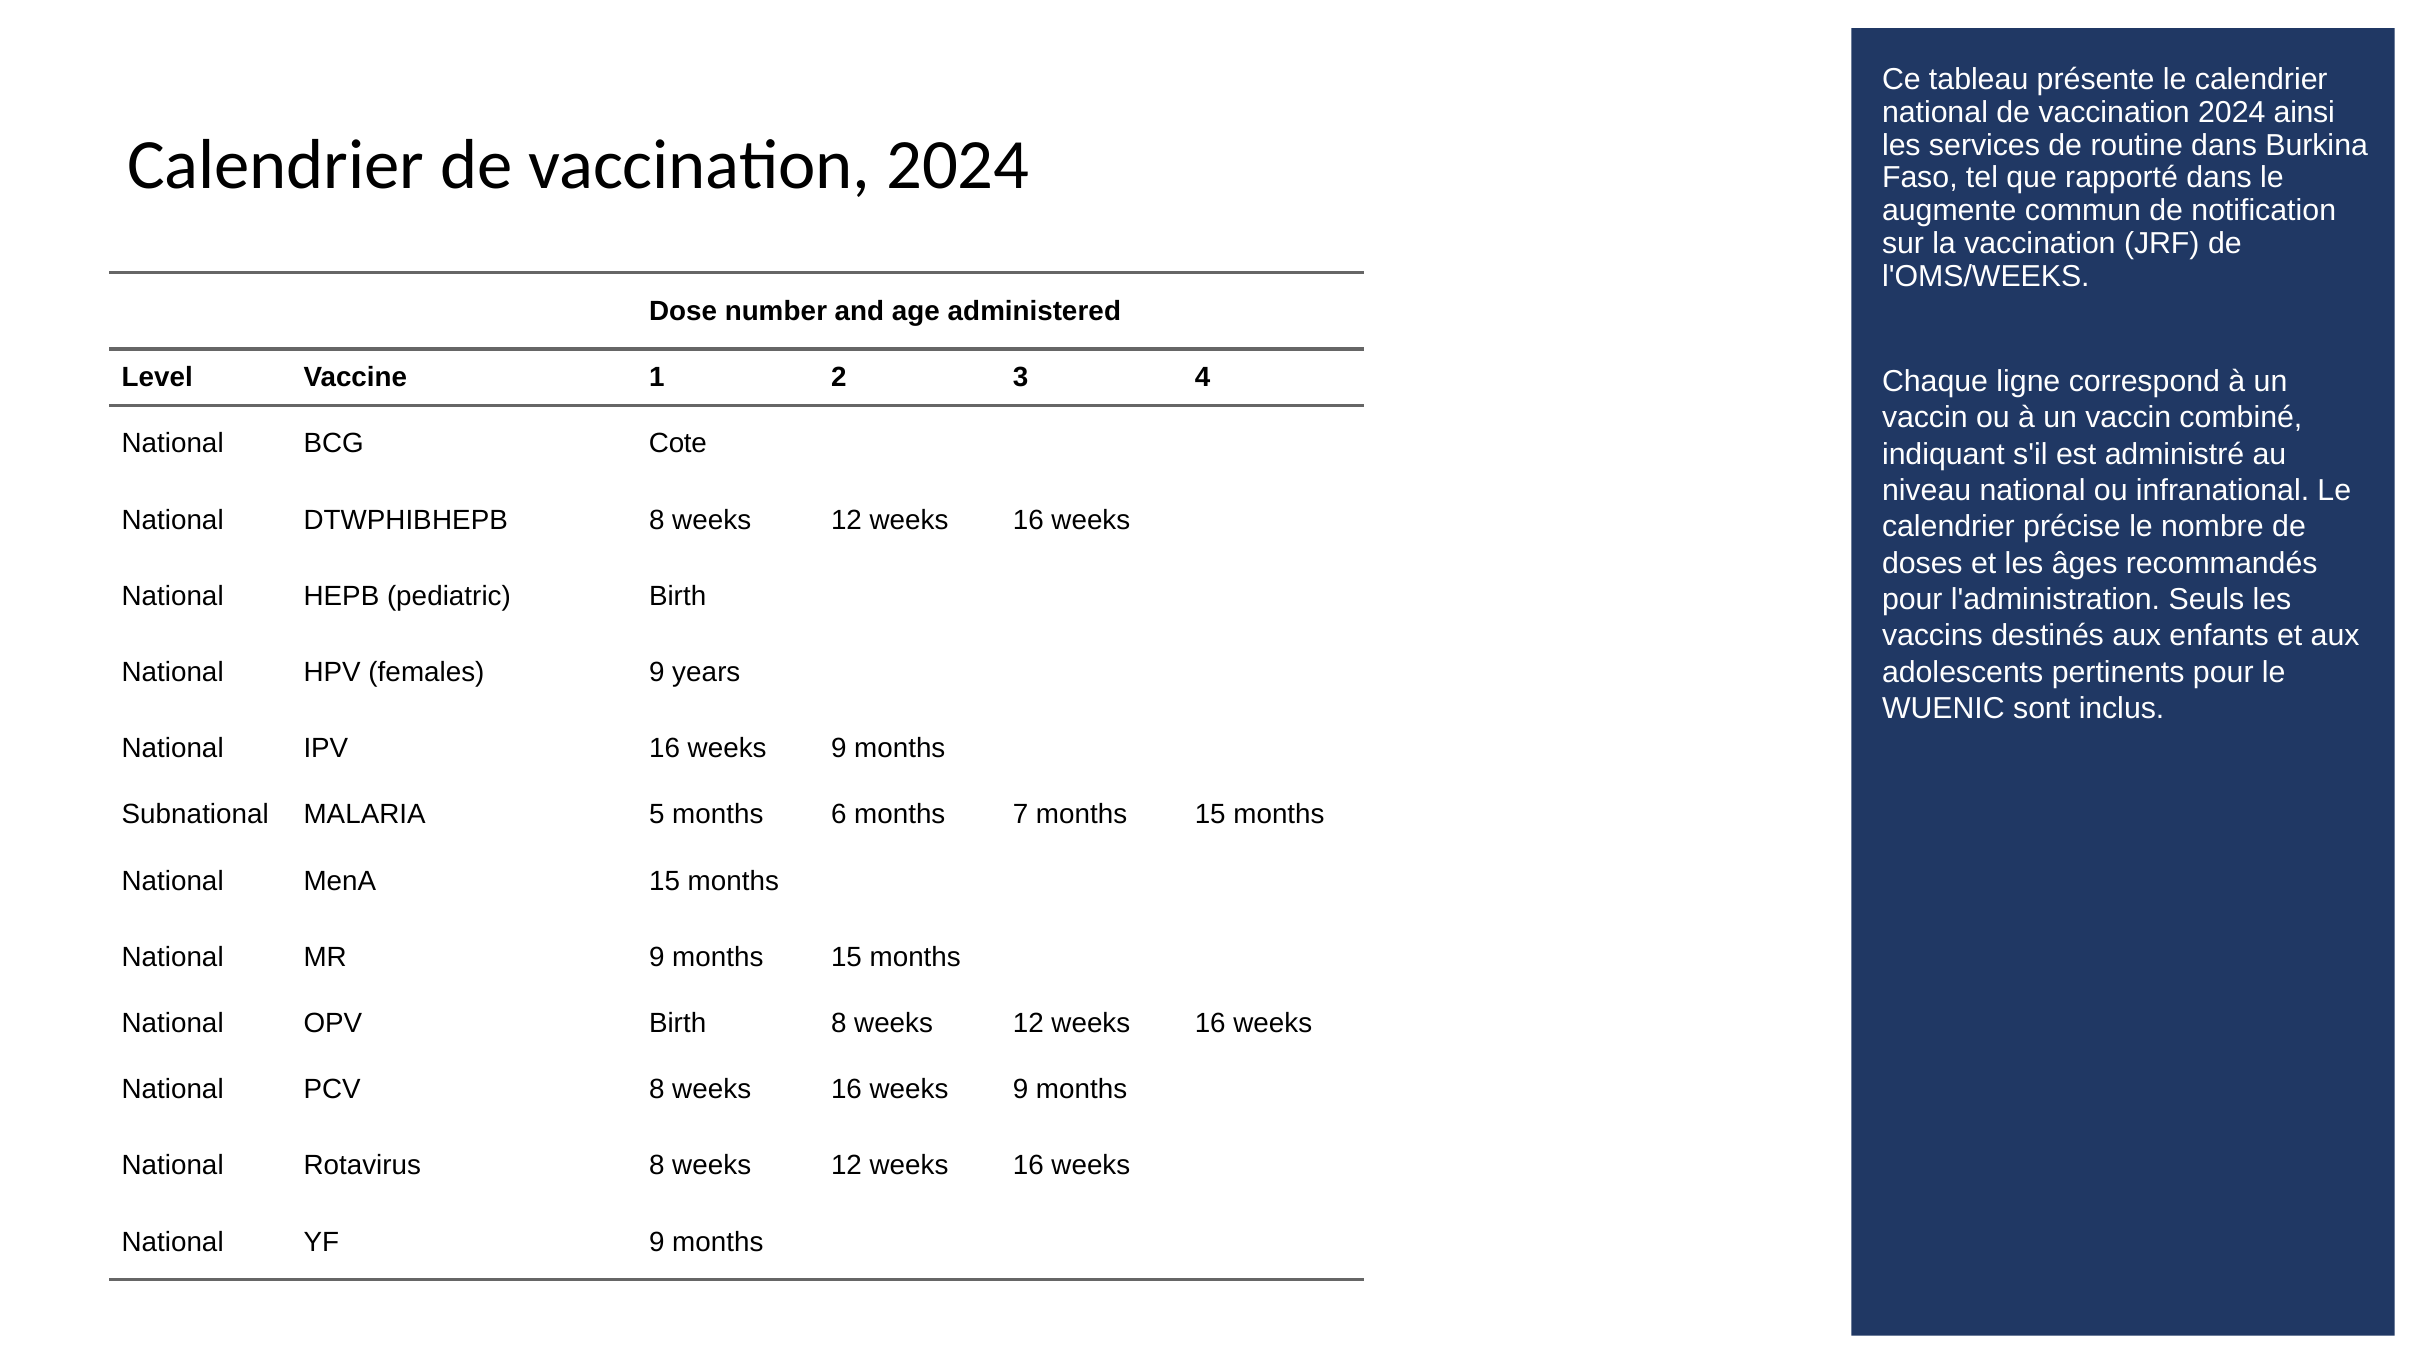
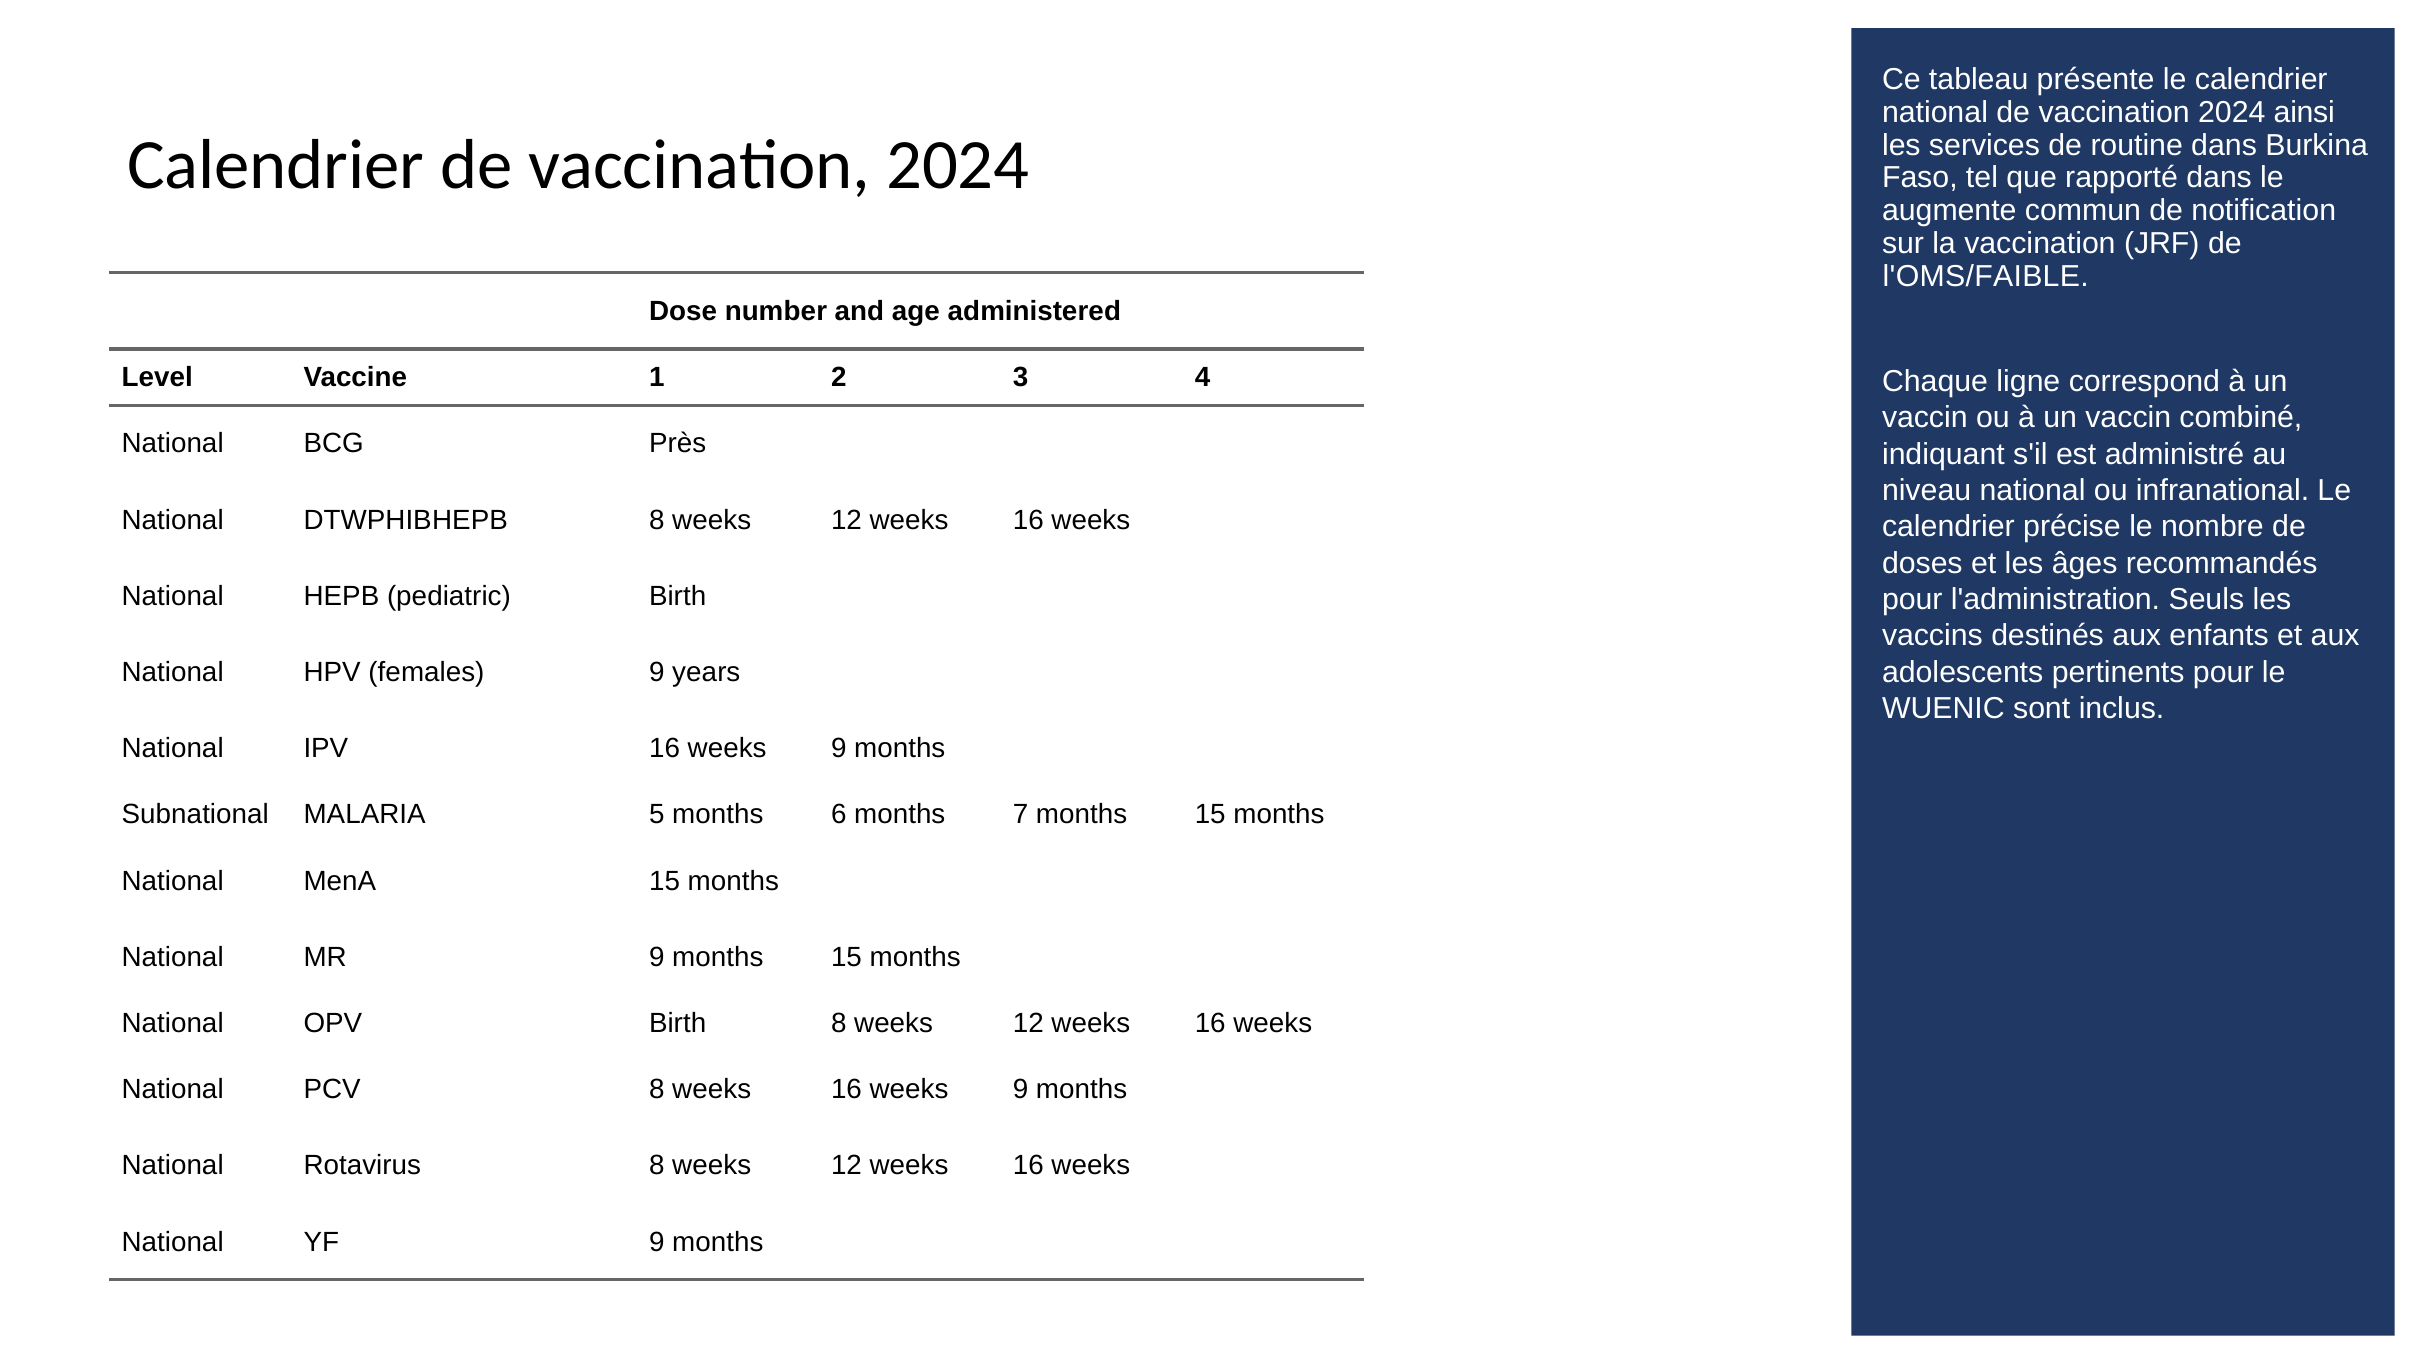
l'OMS/WEEKS: l'OMS/WEEKS -> l'OMS/FAIBLE
Cote: Cote -> Près
